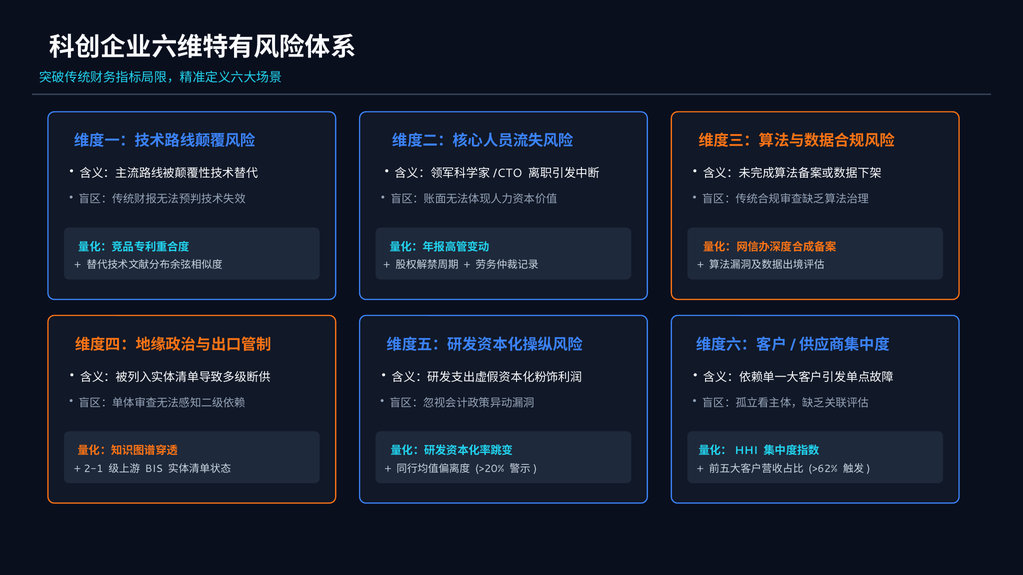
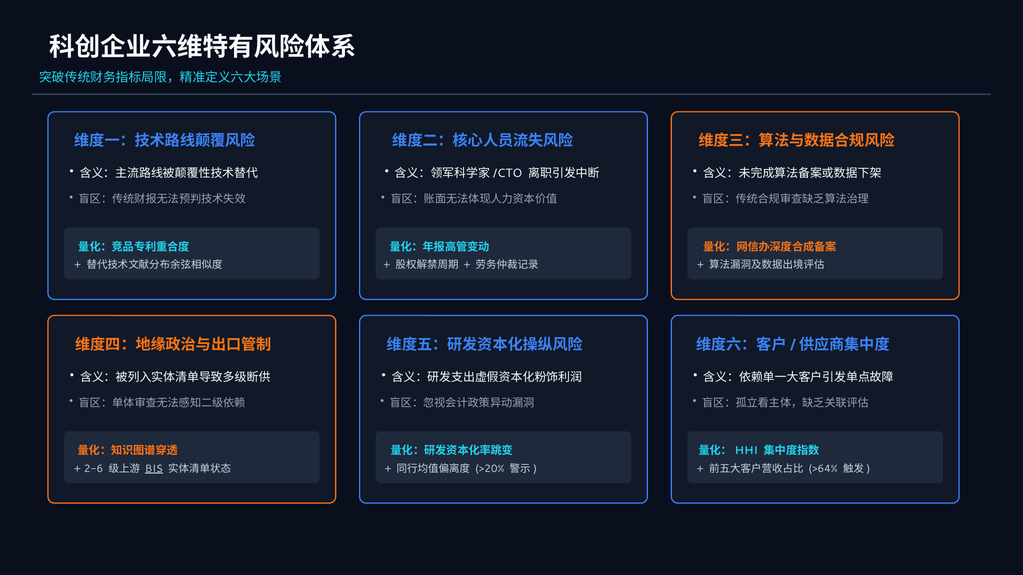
2-1: 2-1 -> 2-6
BIS underline: none -> present
>62%: >62% -> >64%
